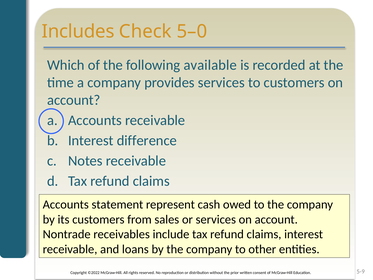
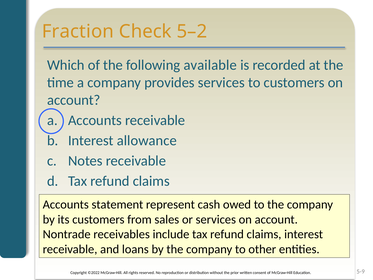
Includes: Includes -> Fraction
5–0: 5–0 -> 5–2
difference: difference -> allowance
